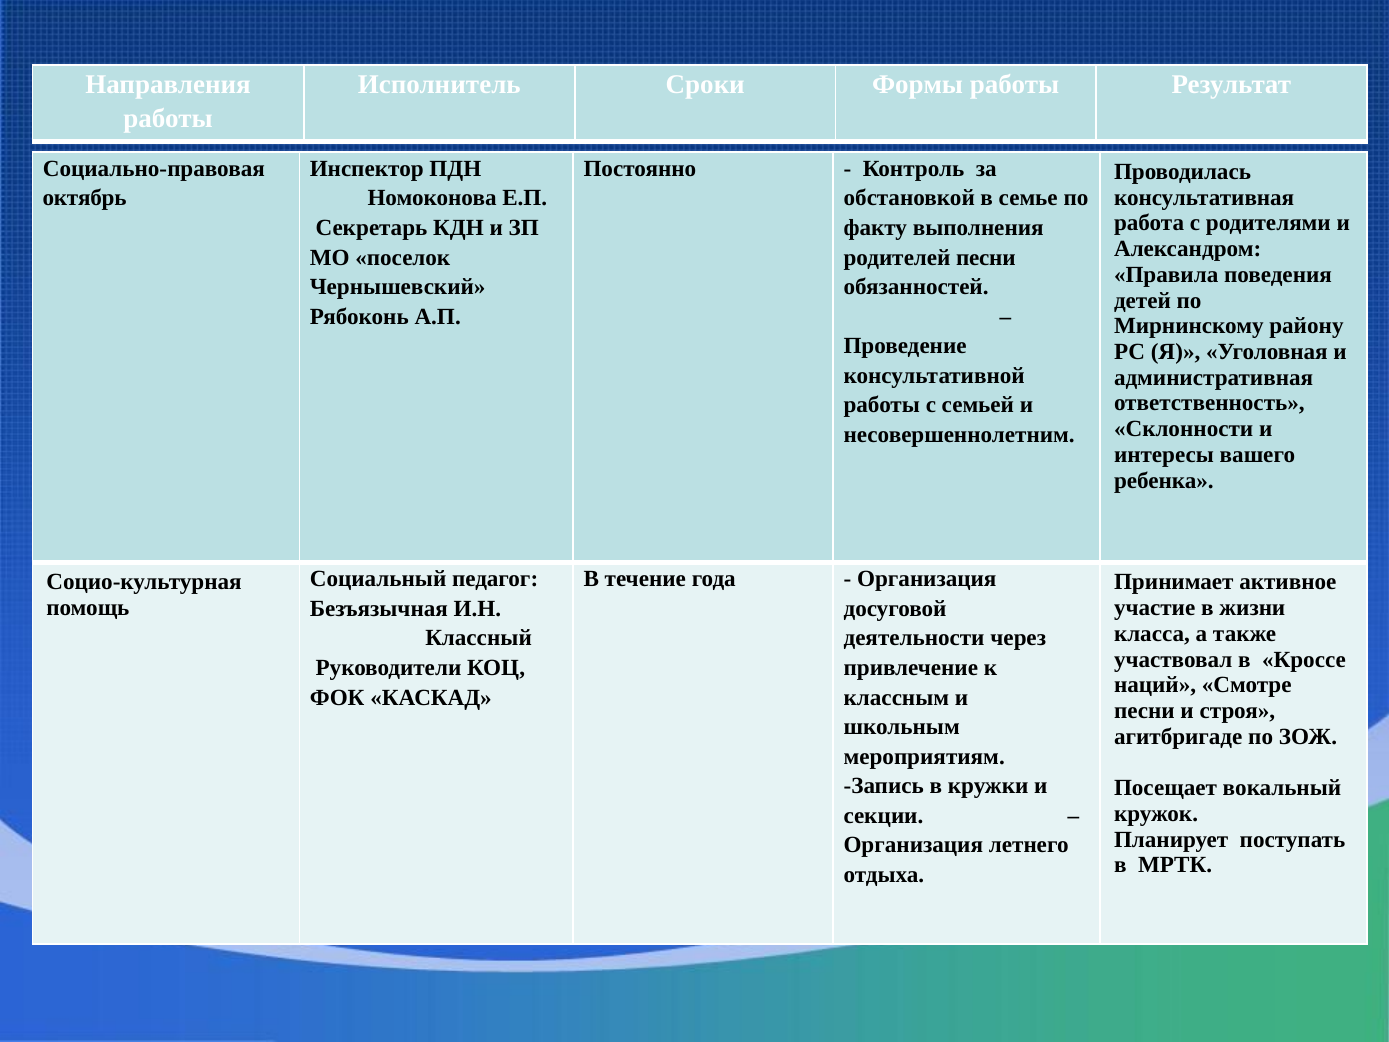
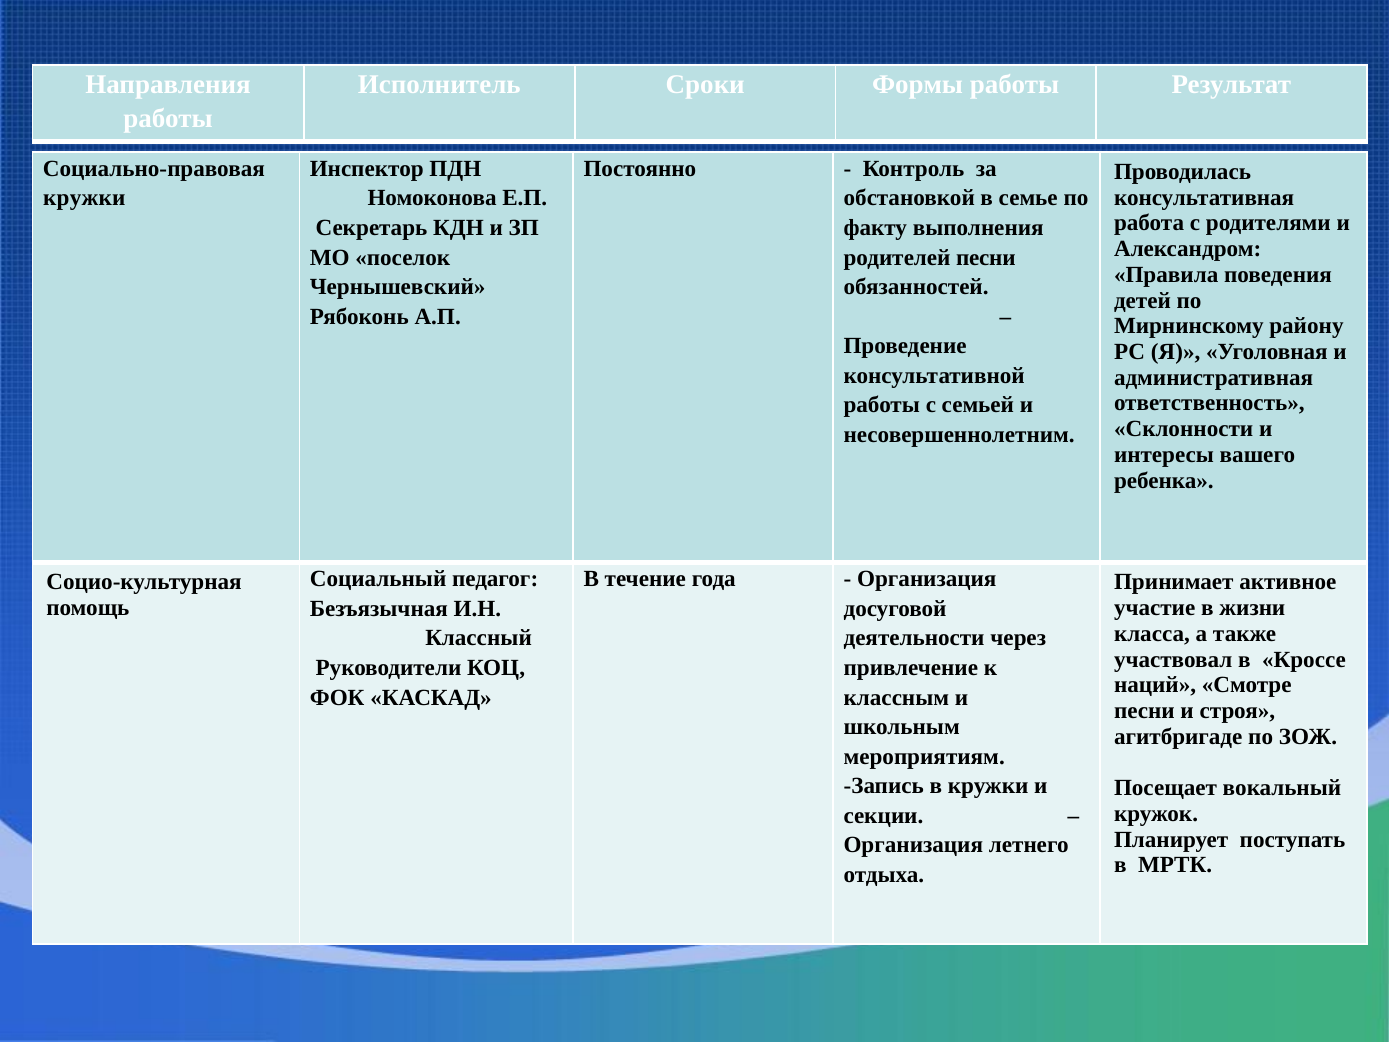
октябрь at (85, 198): октябрь -> кружки
